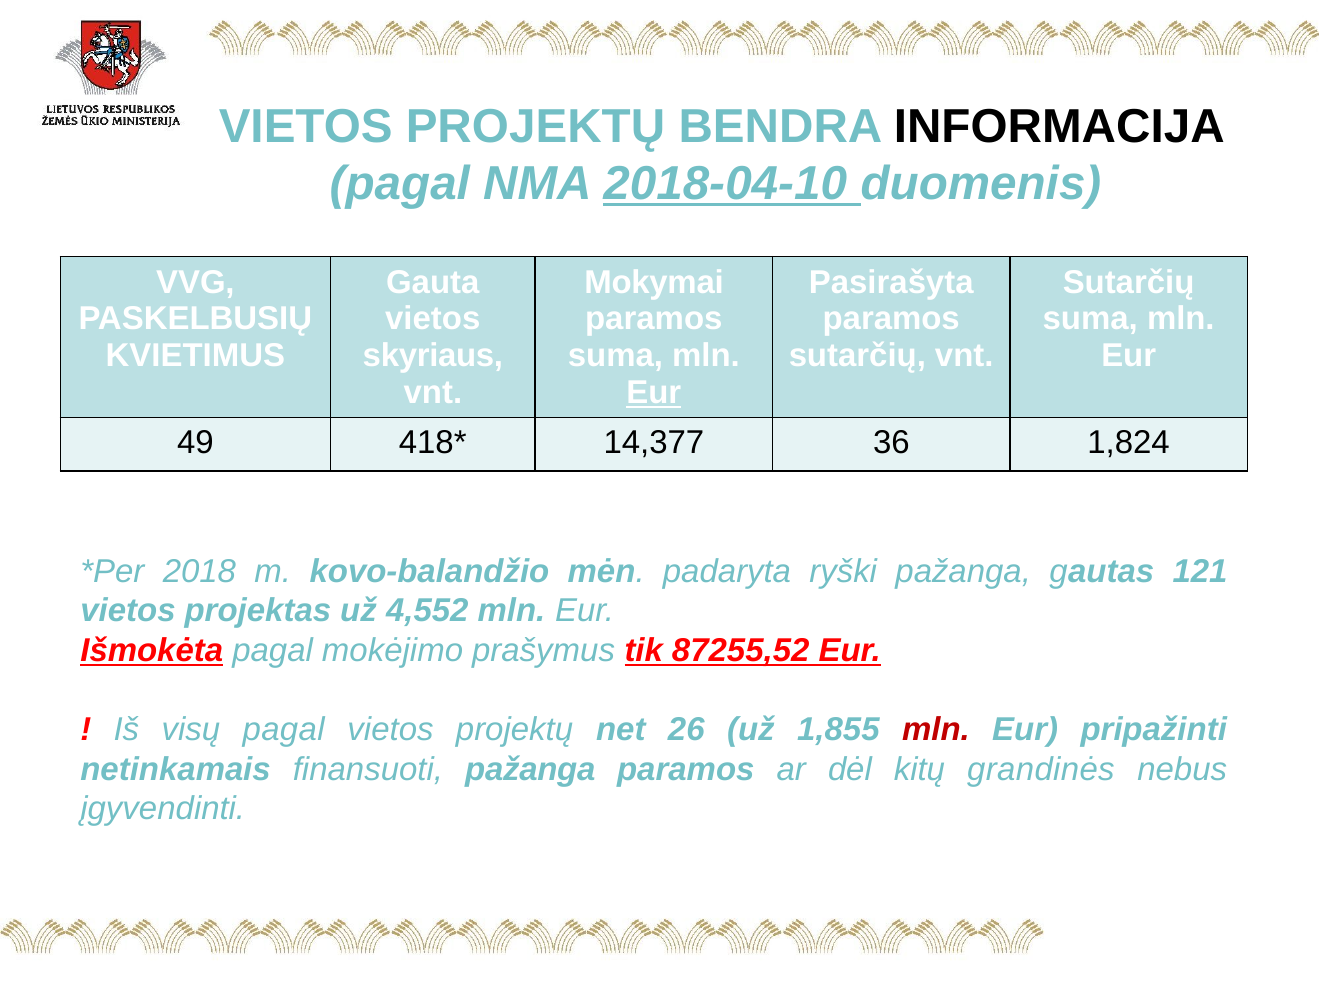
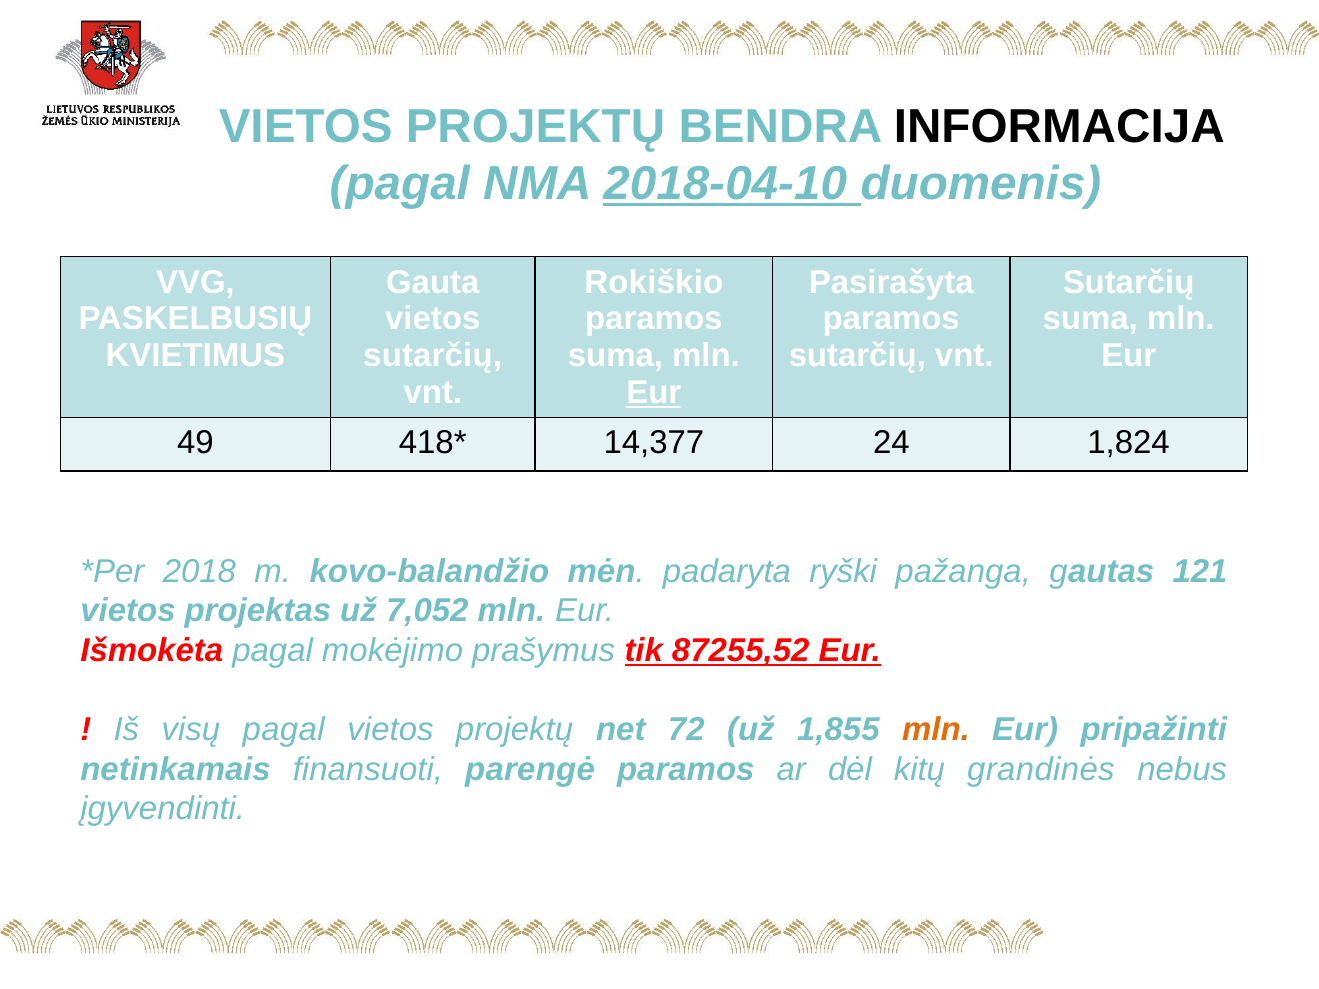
Mokymai: Mokymai -> Rokiškio
skyriaus at (433, 356): skyriaus -> sutarčių
36: 36 -> 24
4,552: 4,552 -> 7,052
Išmokėta underline: present -> none
26: 26 -> 72
mln at (936, 730) colour: red -> orange
finansuoti pažanga: pažanga -> parengė
